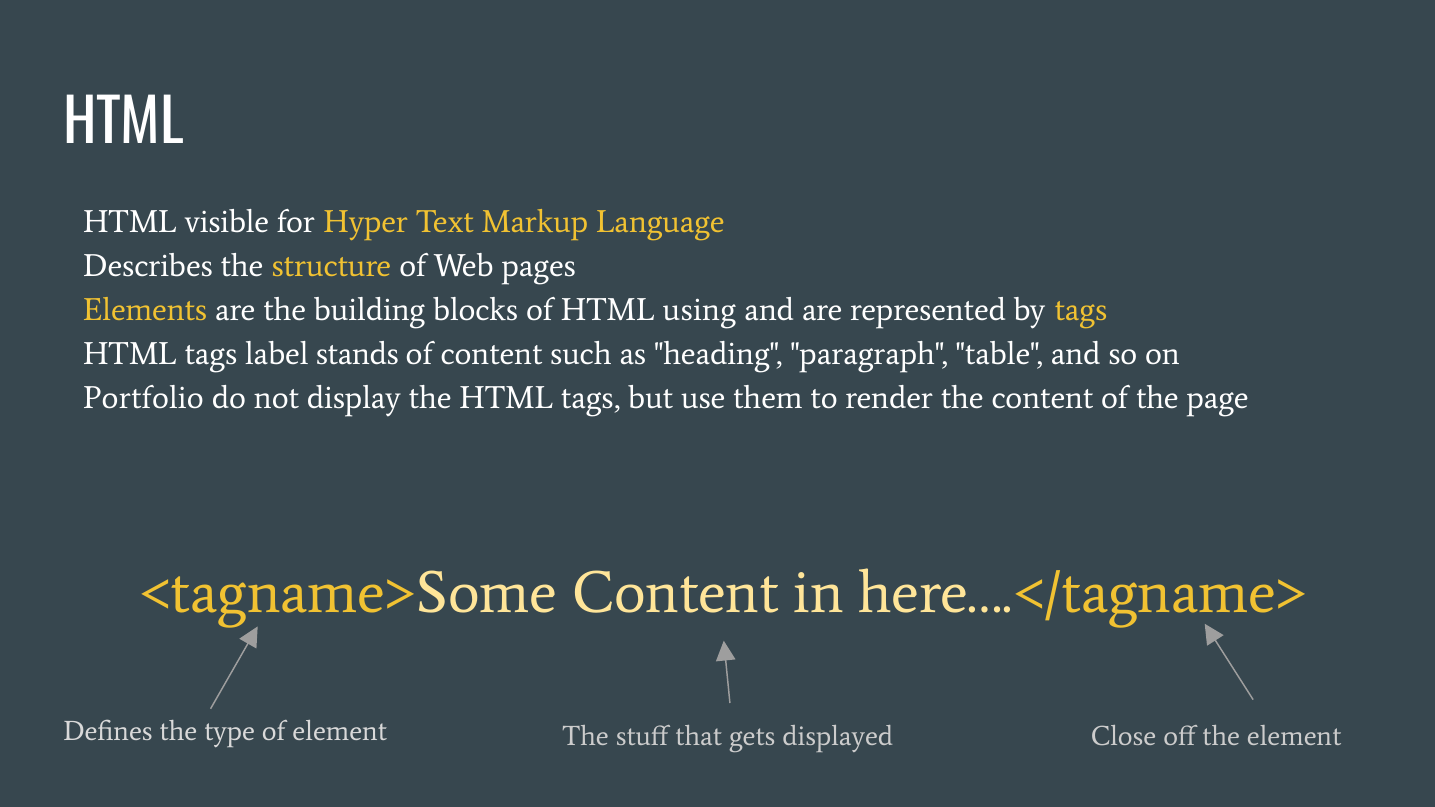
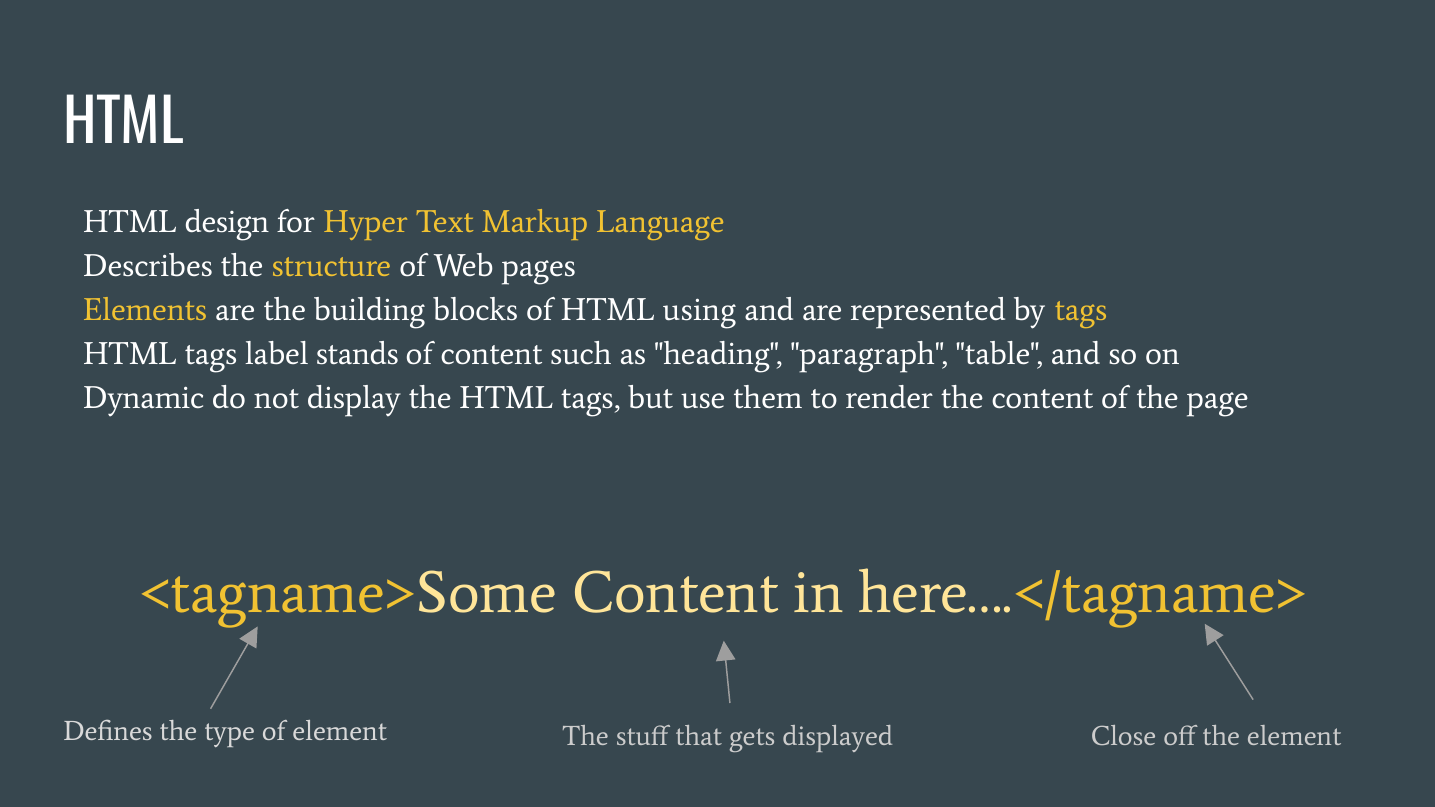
visible: visible -> design
Portfolio: Portfolio -> Dynamic
